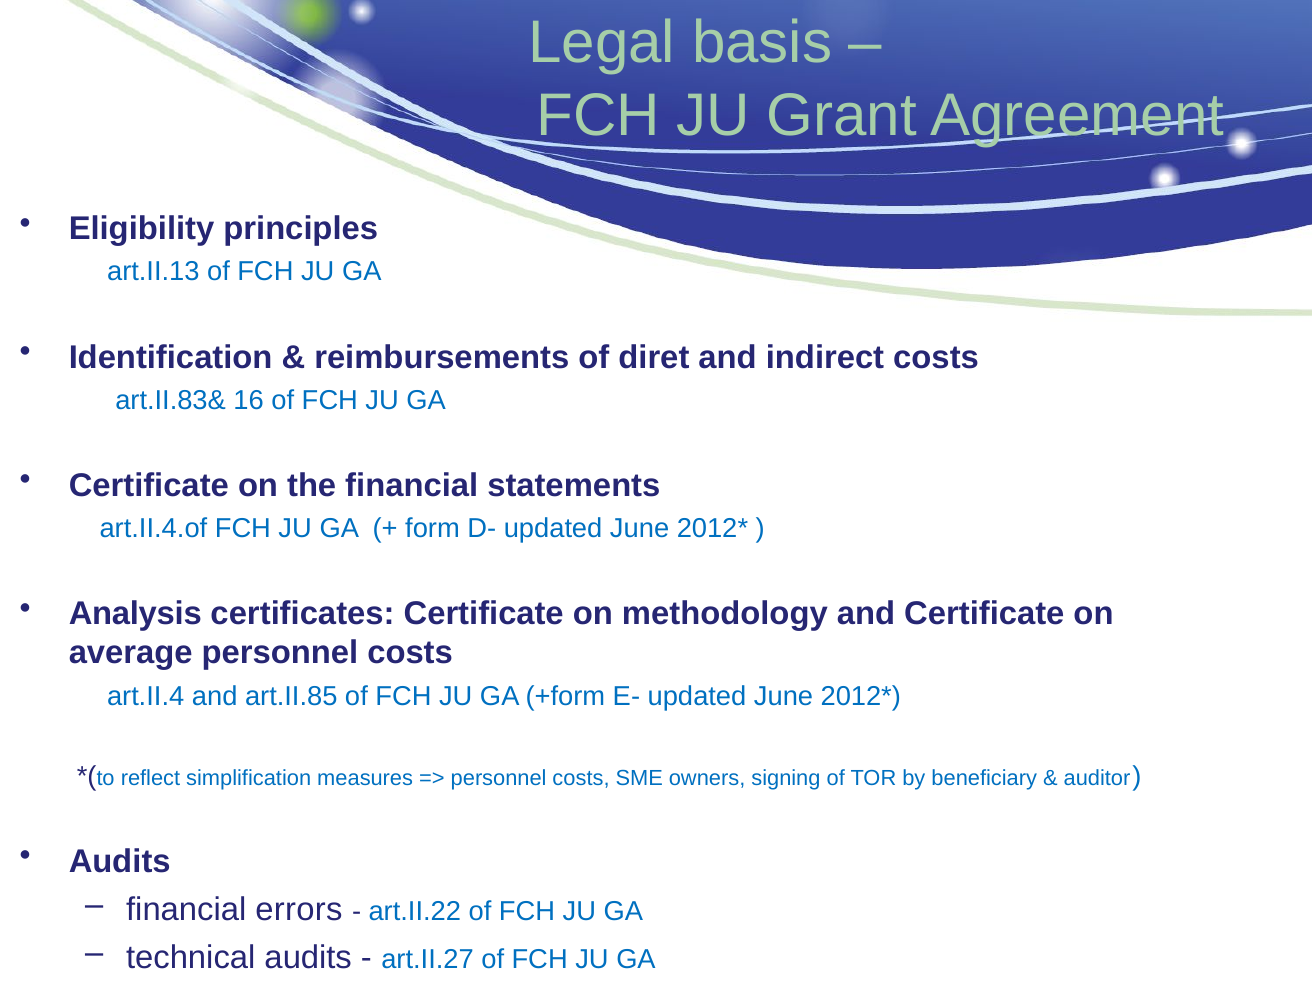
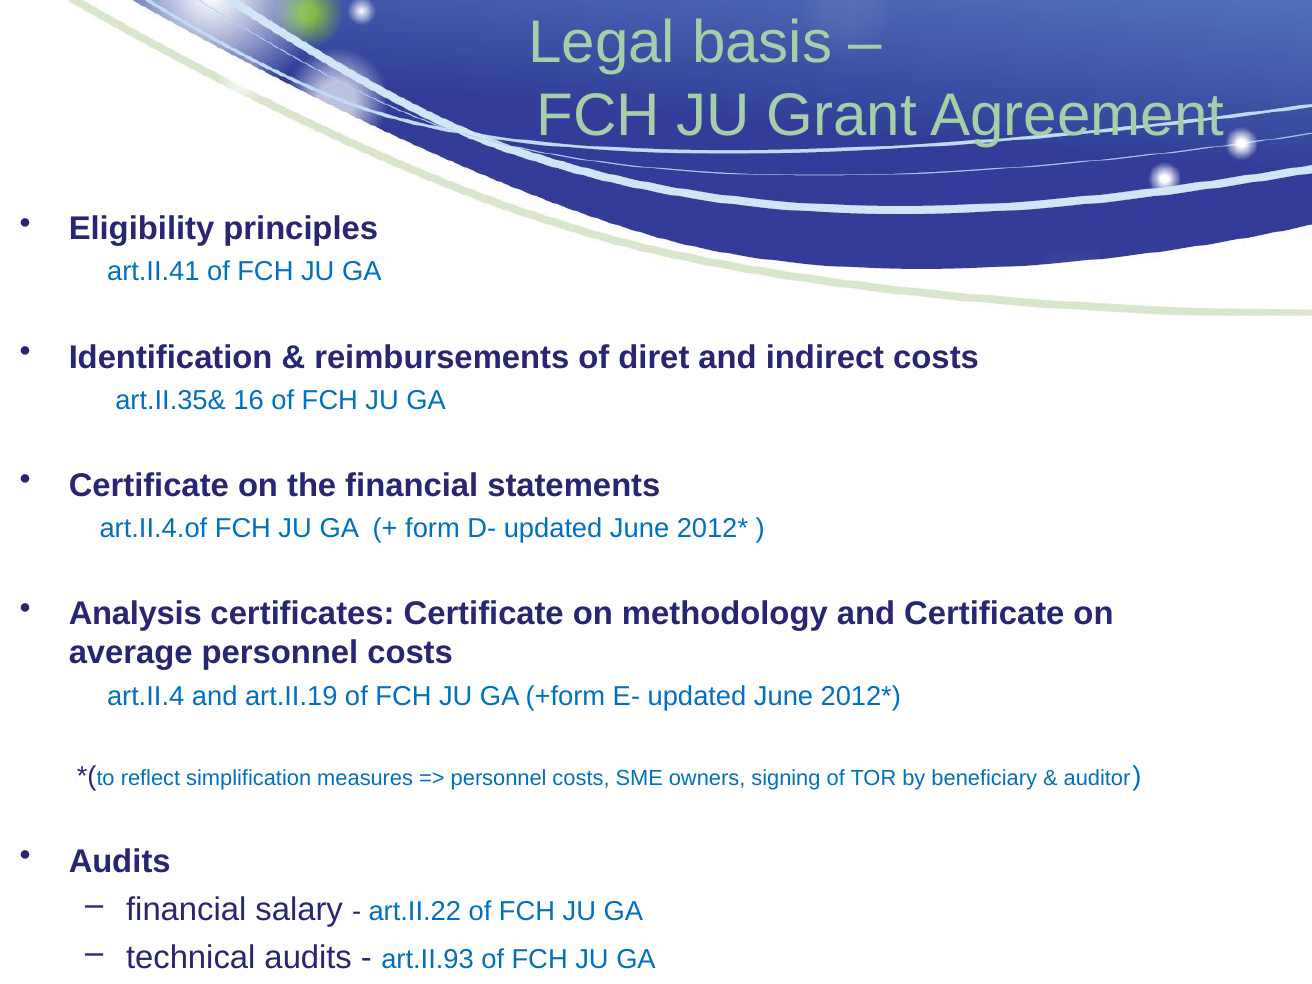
art.II.13: art.II.13 -> art.II.41
art.II.83&: art.II.83& -> art.II.35&
art.II.85: art.II.85 -> art.II.19
errors: errors -> salary
art.II.27: art.II.27 -> art.II.93
